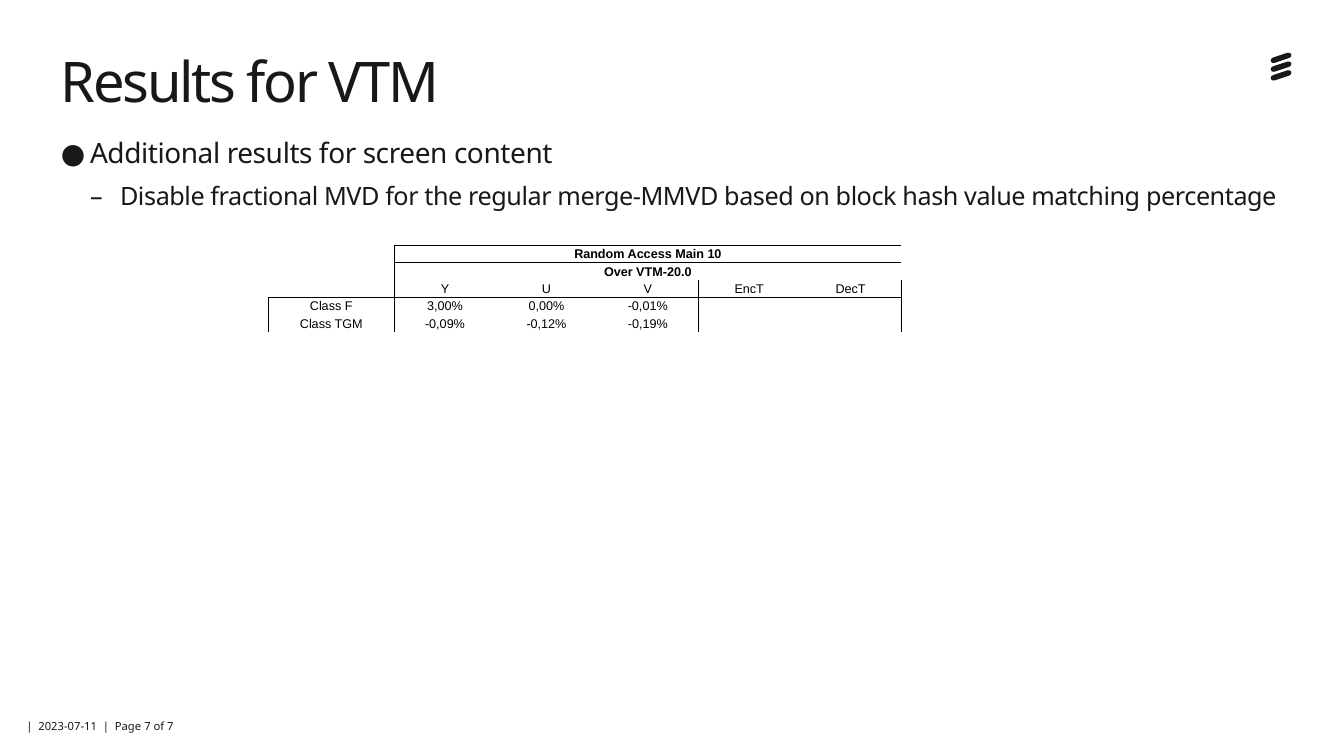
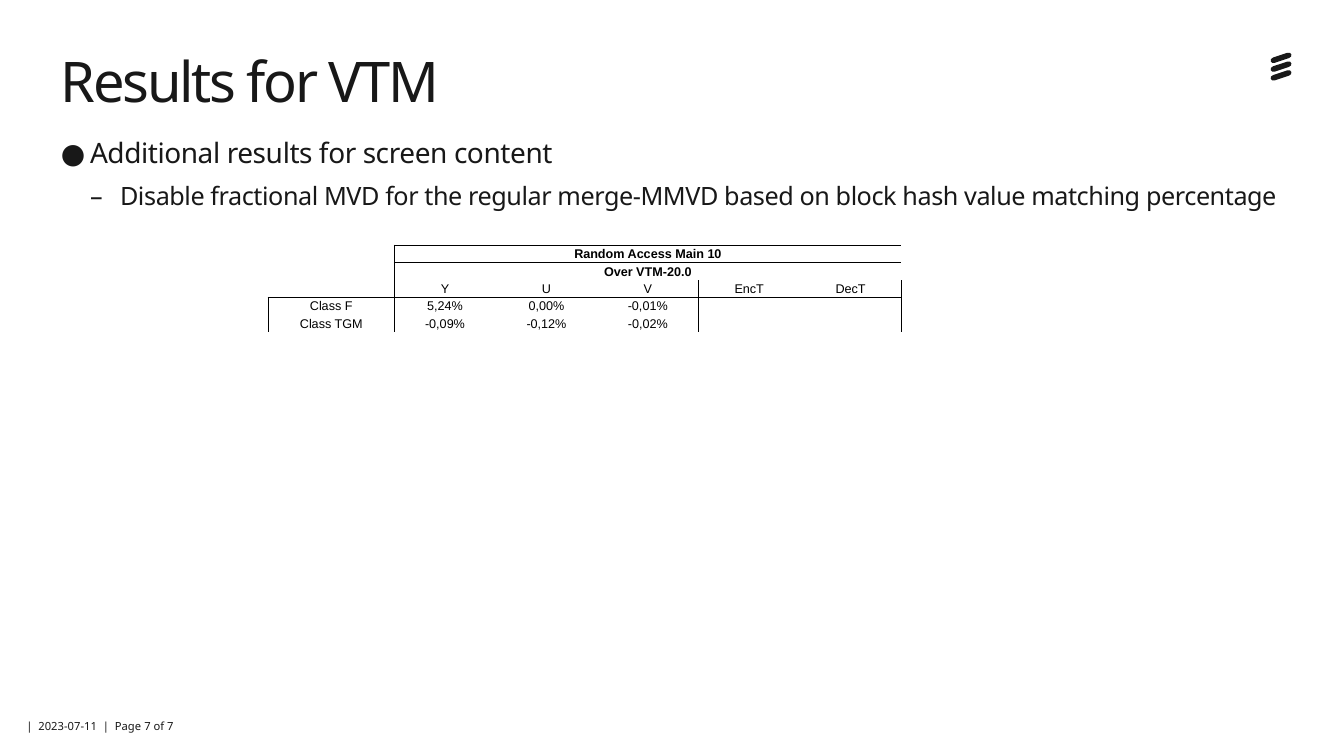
3,00%: 3,00% -> 5,24%
-0,19%: -0,19% -> -0,02%
